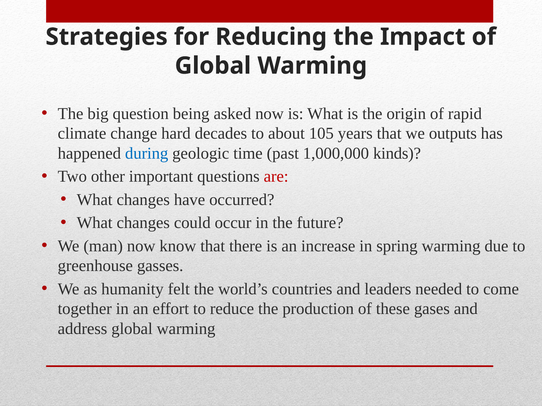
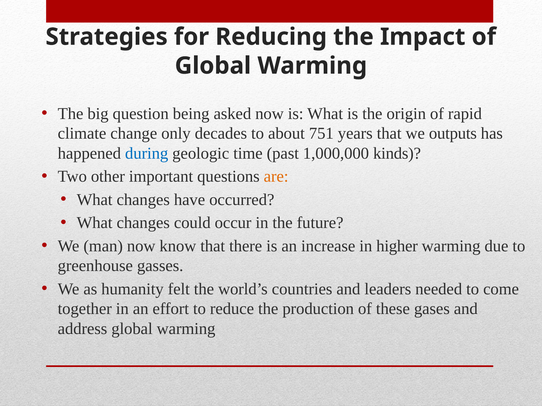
hard: hard -> only
105: 105 -> 751
are colour: red -> orange
spring: spring -> higher
